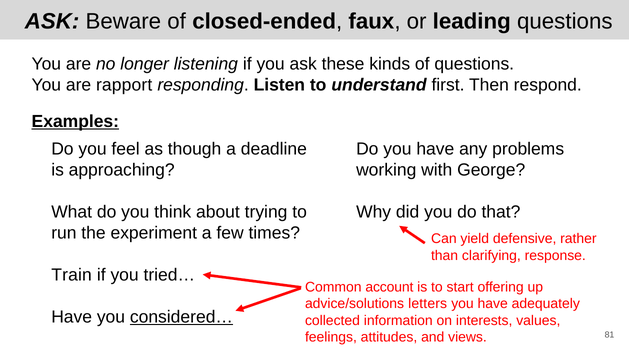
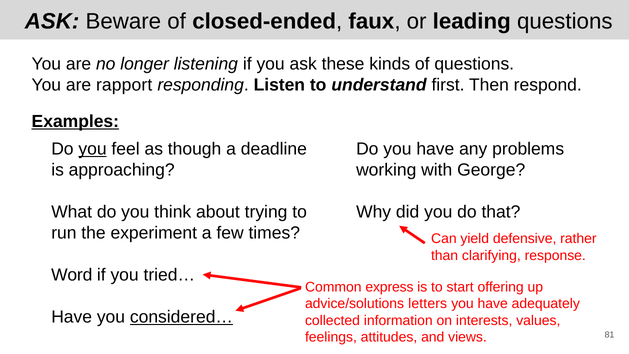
you at (93, 149) underline: none -> present
Train: Train -> Word
account: account -> express
